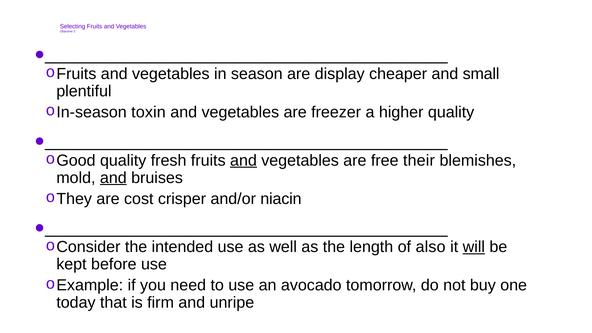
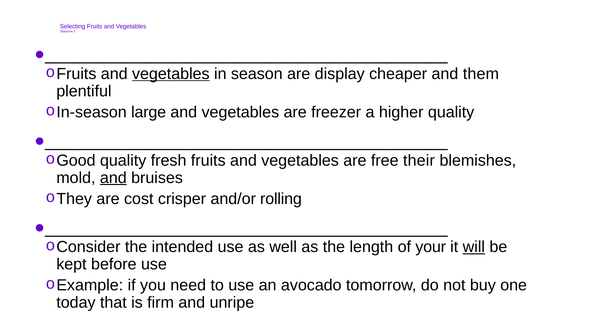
vegetables at (171, 74) underline: none -> present
small: small -> them
toxin: toxin -> large
and at (243, 160) underline: present -> none
niacin: niacin -> rolling
also: also -> your
